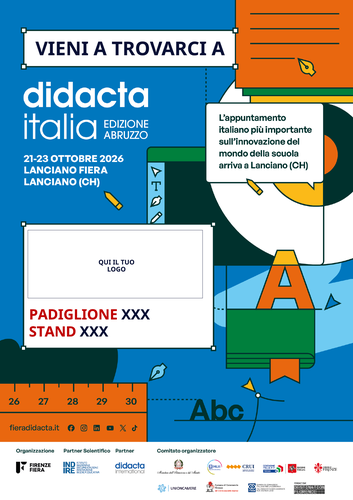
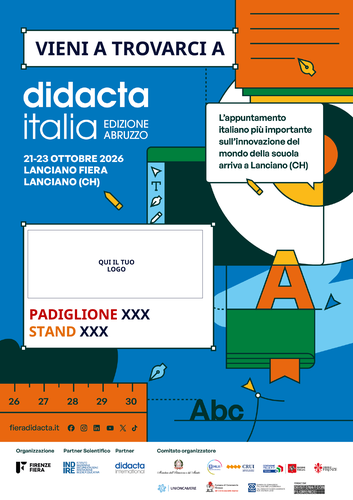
STAND colour: red -> orange
